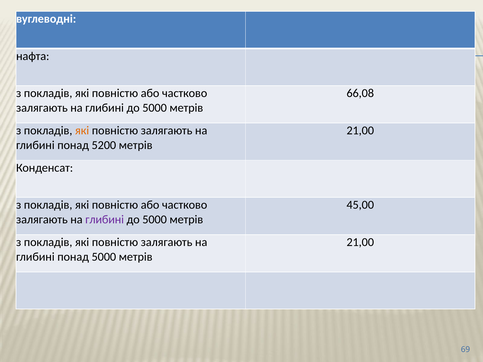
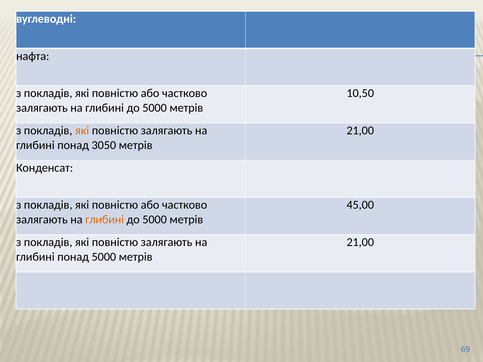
66,08: 66,08 -> 10,50
5200: 5200 -> 3050
глибині at (105, 220) colour: purple -> orange
